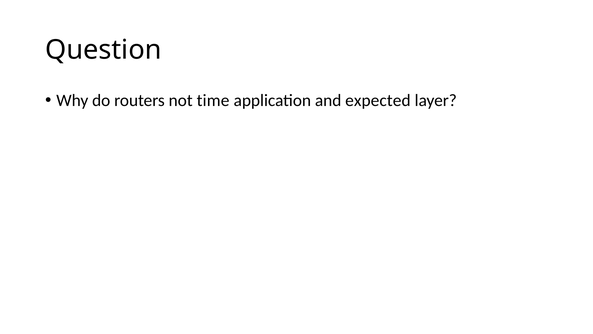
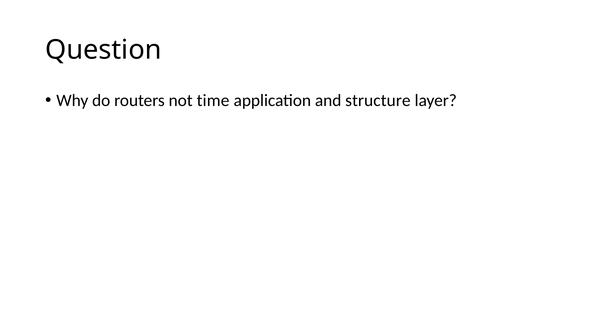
expected: expected -> structure
